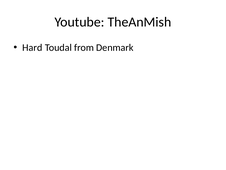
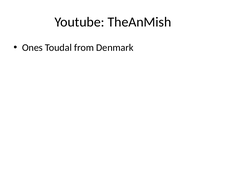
Hard: Hard -> Ones
